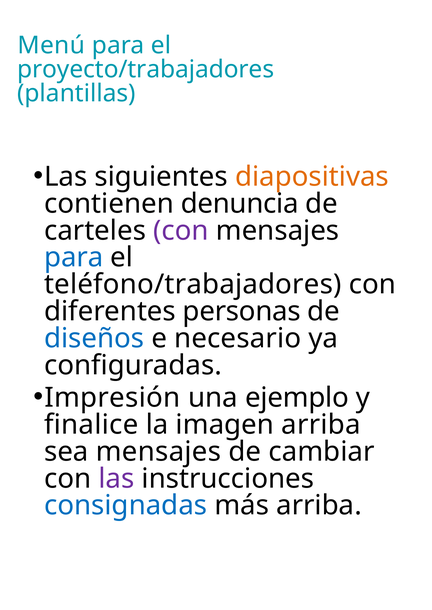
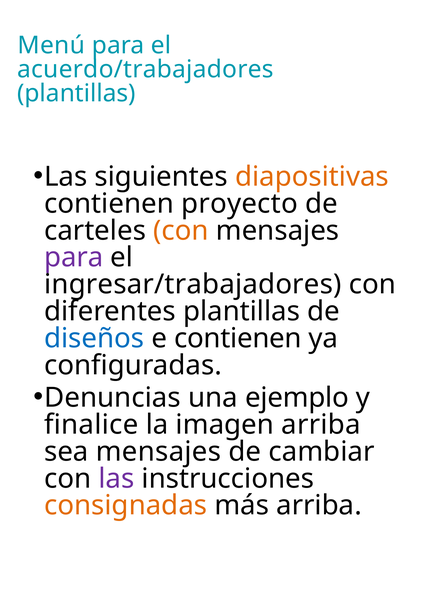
proyecto/trabajadores: proyecto/trabajadores -> acuerdo/trabajadores
denuncia: denuncia -> proyecto
con at (181, 230) colour: purple -> orange
para at (74, 257) colour: blue -> purple
teléfono/trabajadores: teléfono/trabajadores -> ingresar/trabajadores
diferentes personas: personas -> plantillas
e necesario: necesario -> contienen
Impresión: Impresión -> Denuncias
consignadas colour: blue -> orange
